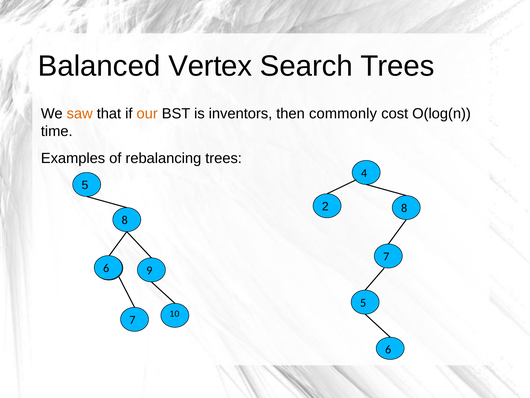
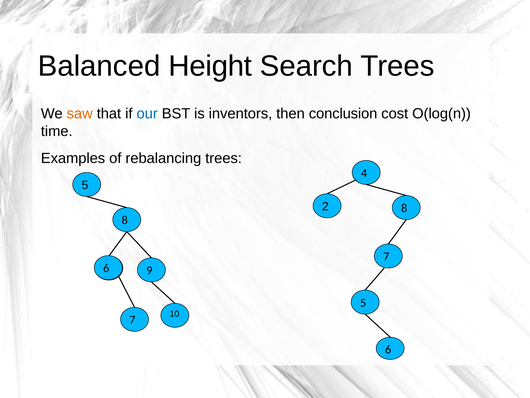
Vertex: Vertex -> Height
our colour: orange -> blue
commonly: commonly -> conclusion
